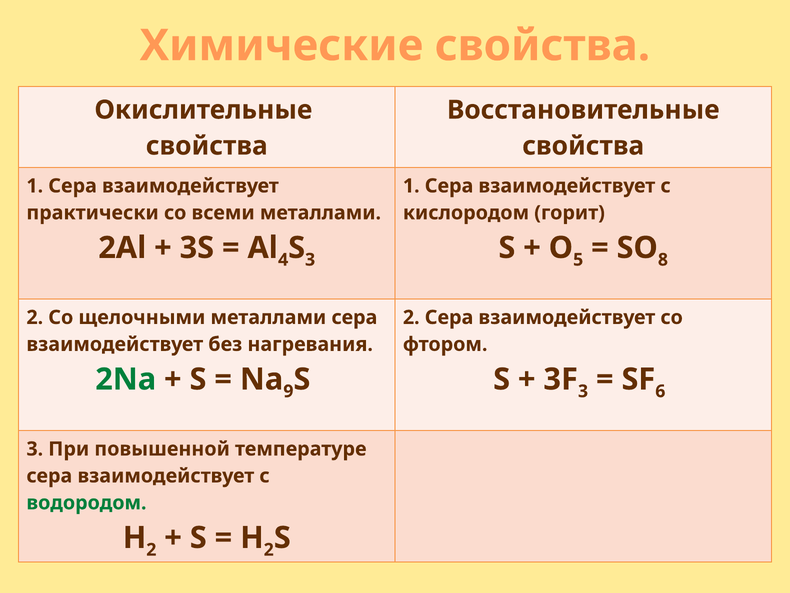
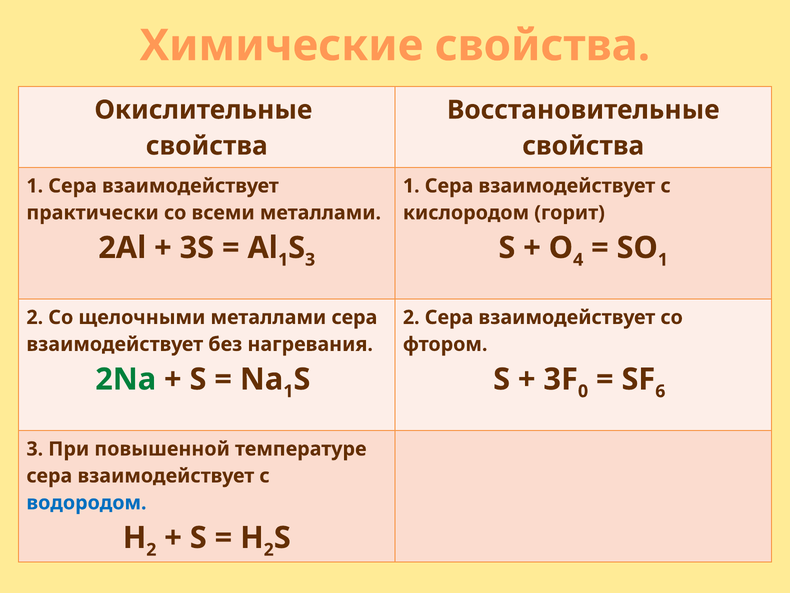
4 at (283, 260): 4 -> 1
5: 5 -> 4
8 at (663, 260): 8 -> 1
9 at (288, 391): 9 -> 1
3 at (583, 391): 3 -> 0
водородом colour: green -> blue
